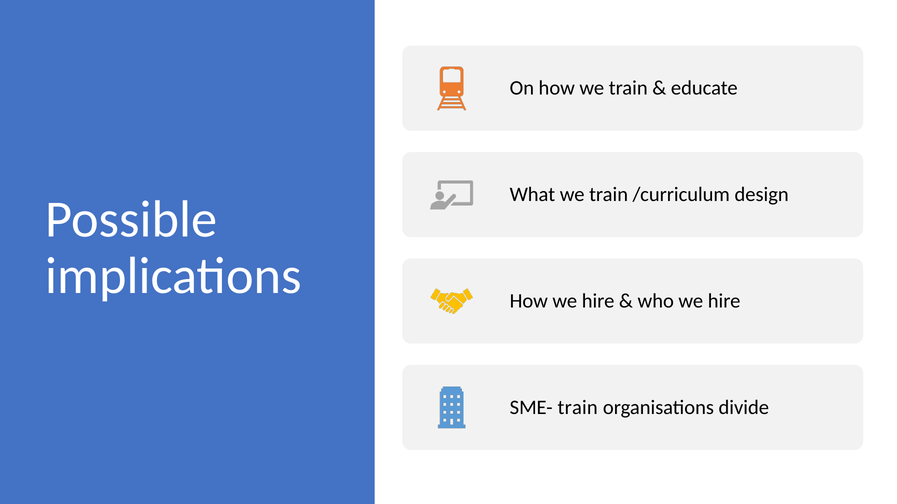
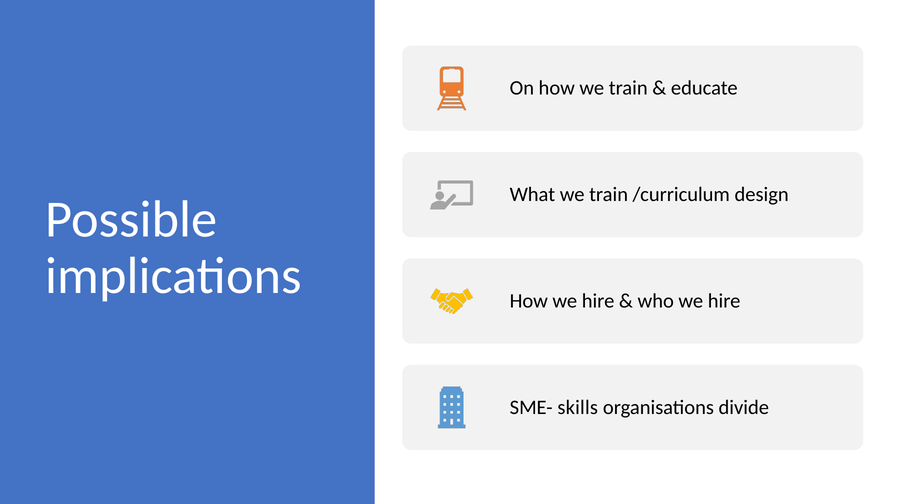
SME- train: train -> skills
